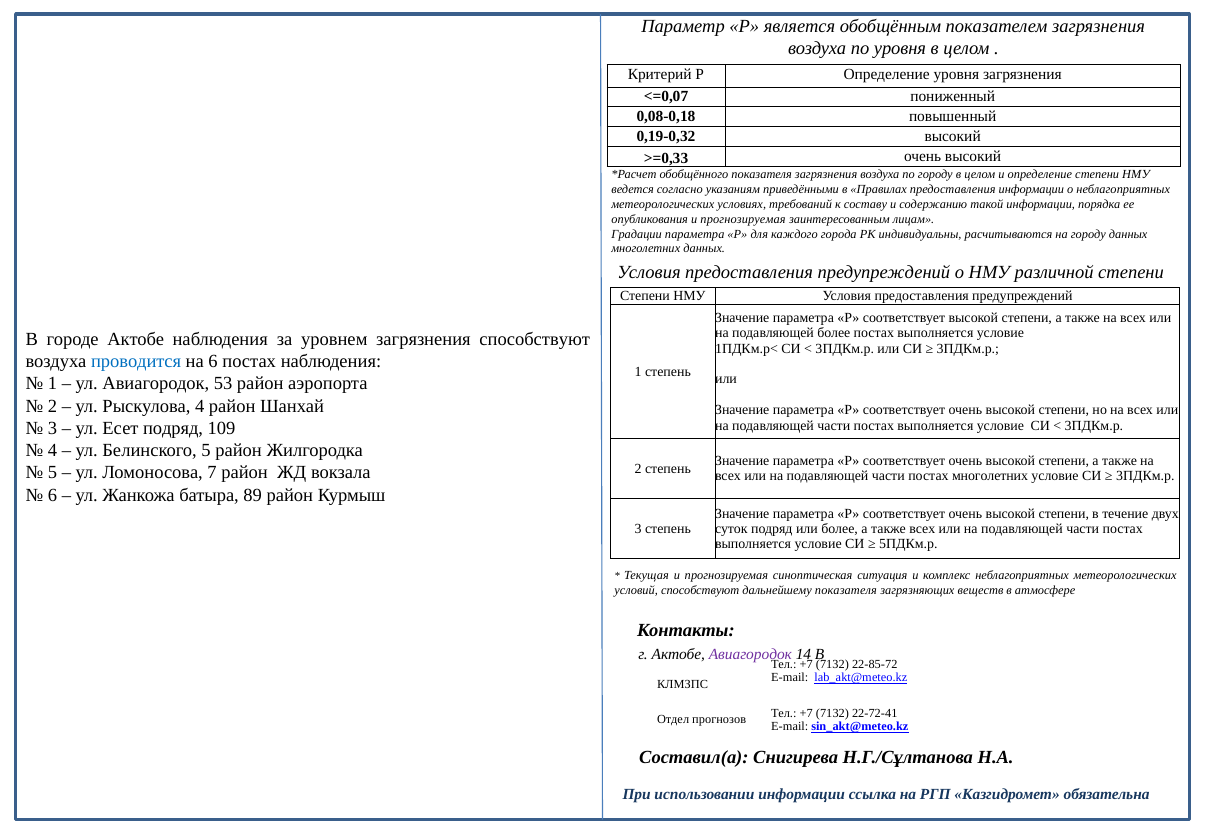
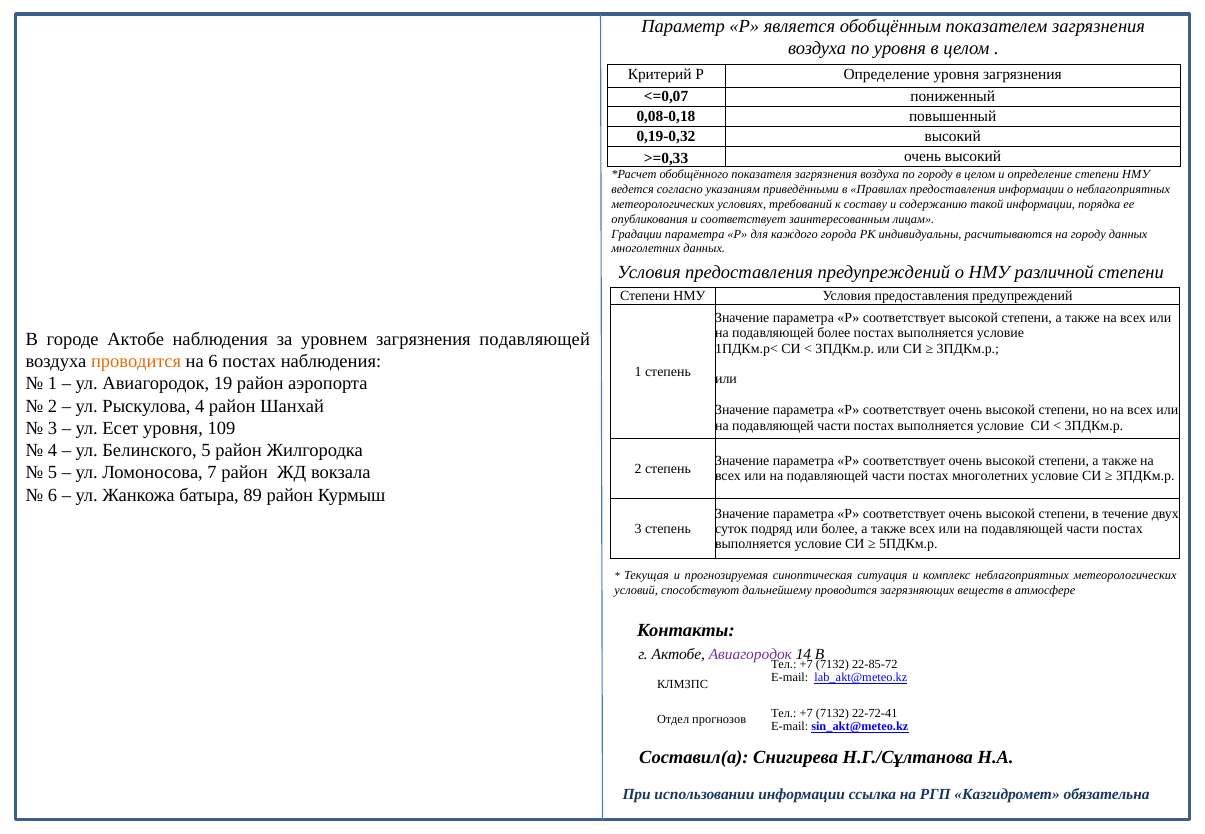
опубликования и прогнозируемая: прогнозируемая -> соответствует
загрязнения способствуют: способствуют -> подавляющей
проводится at (136, 362) colour: blue -> orange
53: 53 -> 19
Есет подряд: подряд -> уровня
дальнейшему показателя: показателя -> проводится
